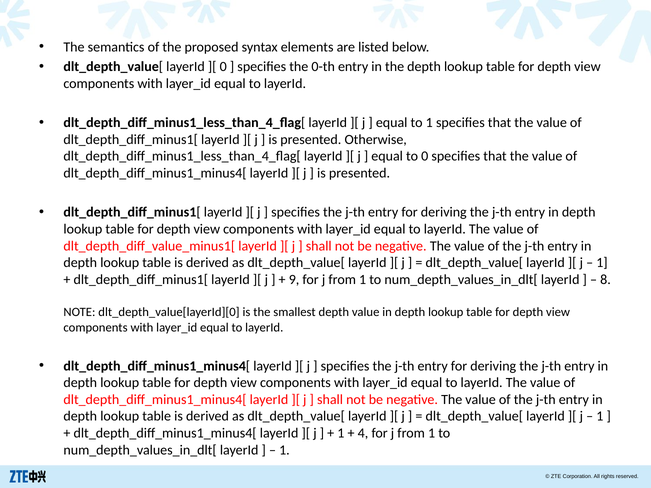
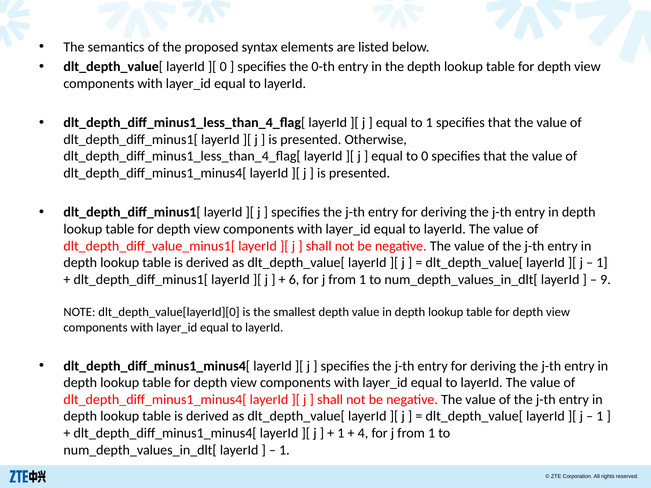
9: 9 -> 6
8: 8 -> 9
